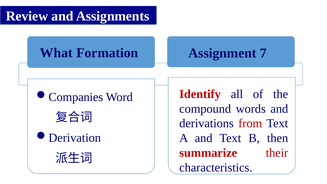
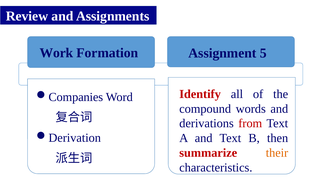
What: What -> Work
7: 7 -> 5
their colour: red -> orange
